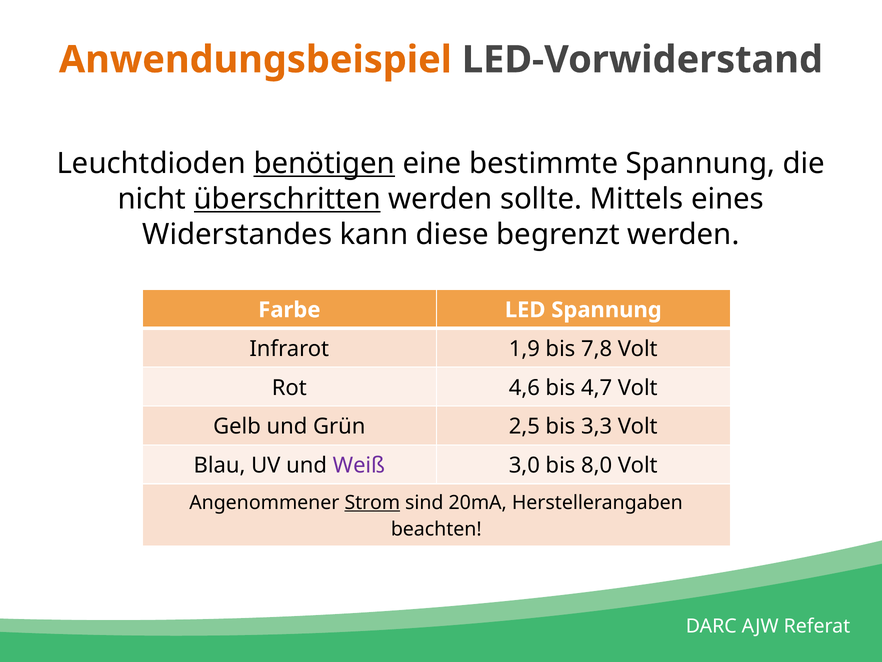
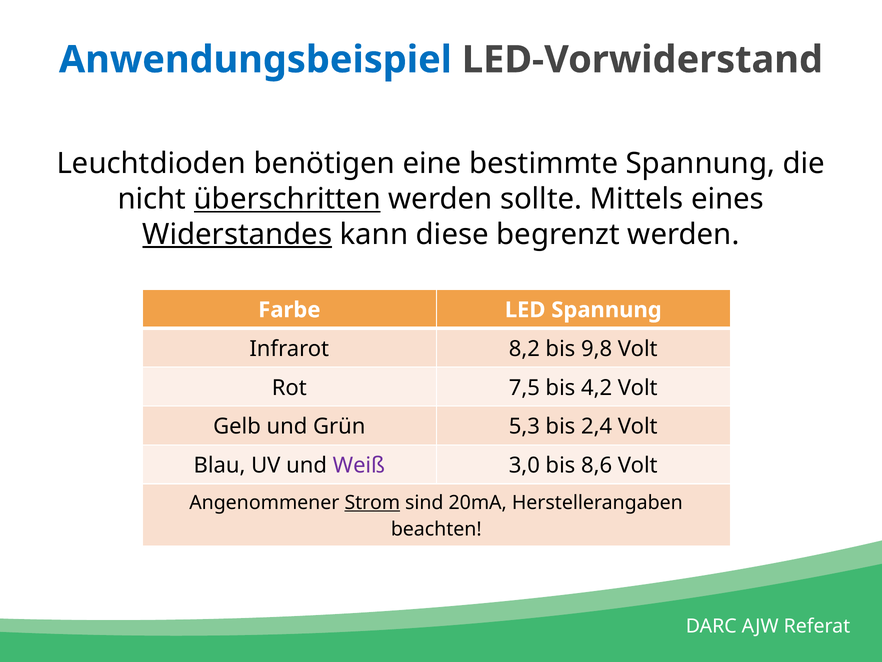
Anwendungsbeispiel colour: orange -> blue
benötigen underline: present -> none
Widerstandes underline: none -> present
1,9: 1,9 -> 8,2
7,8: 7,8 -> 9,8
4,6: 4,6 -> 7,5
4,7: 4,7 -> 4,2
2,5: 2,5 -> 5,3
3,3: 3,3 -> 2,4
8,0: 8,0 -> 8,6
